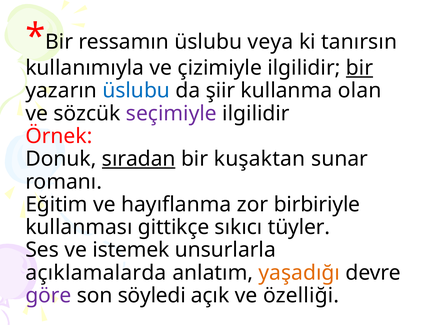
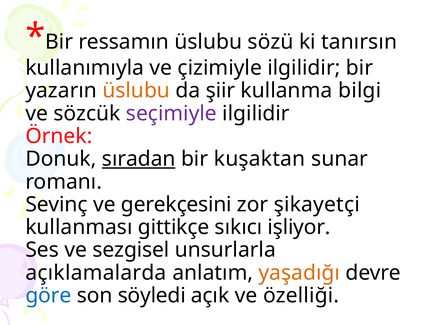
veya: veya -> sözü
bir at (360, 68) underline: present -> none
üslubu at (136, 91) colour: blue -> orange
olan: olan -> bilgi
Eğitim: Eğitim -> Sevinç
hayıflanma: hayıflanma -> gerekçesini
birbiriyle: birbiriyle -> şikayetçi
tüyler: tüyler -> işliyor
istemek: istemek -> sezgisel
göre colour: purple -> blue
